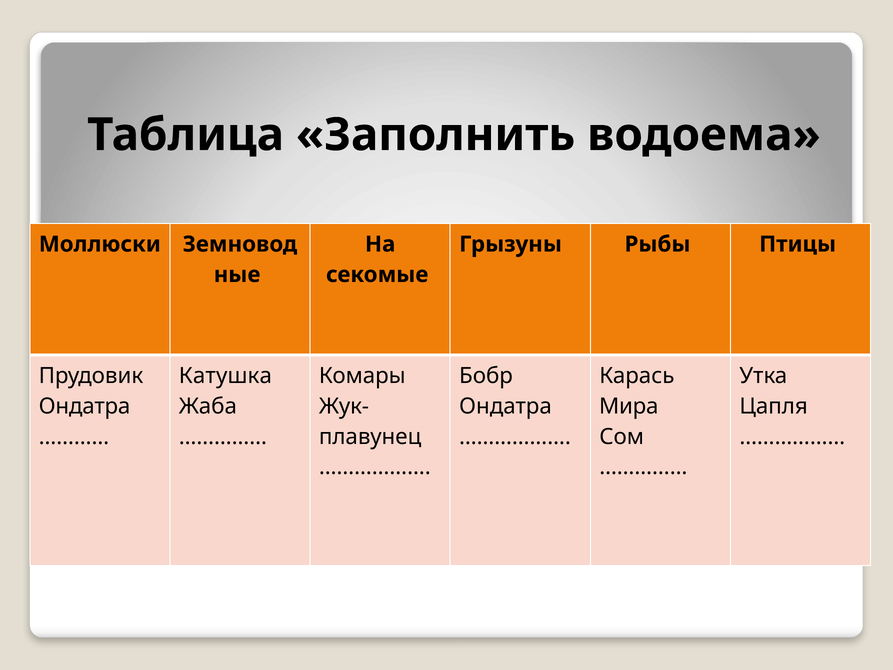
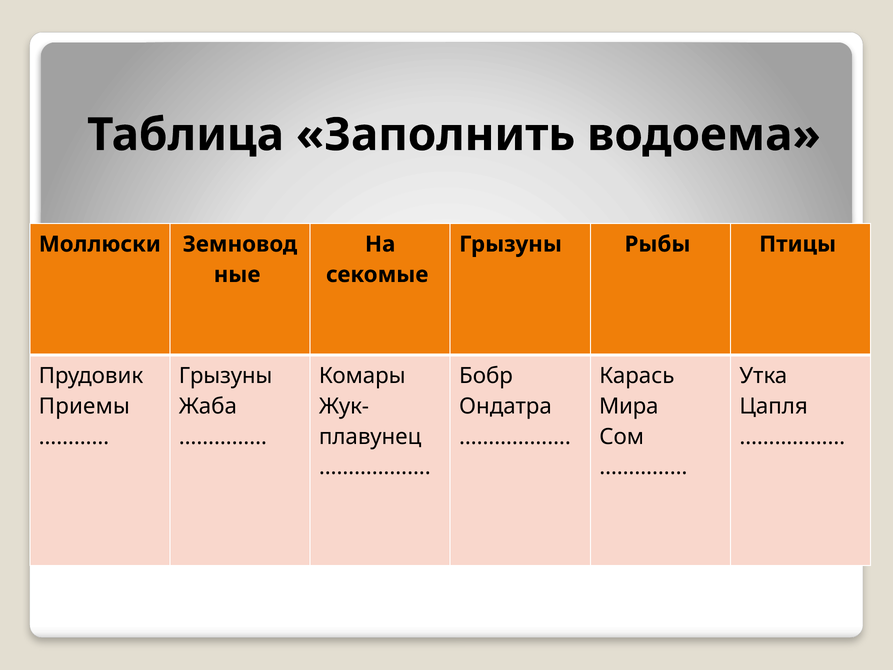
Катушка at (225, 376): Катушка -> Грызуны
Ондатра at (85, 406): Ондатра -> Приемы
